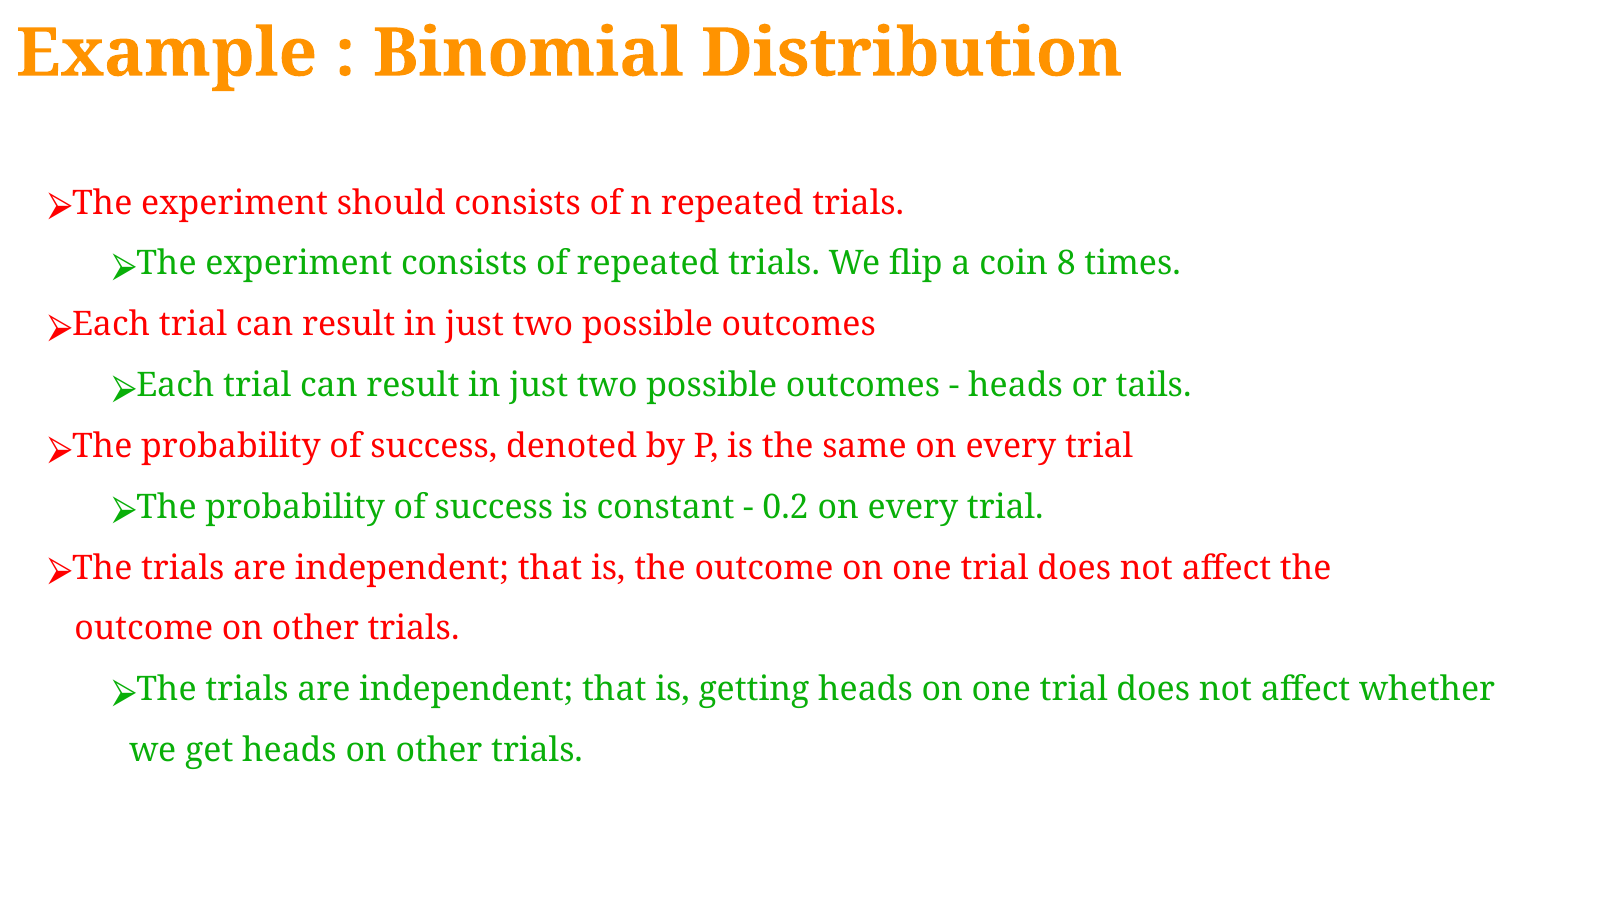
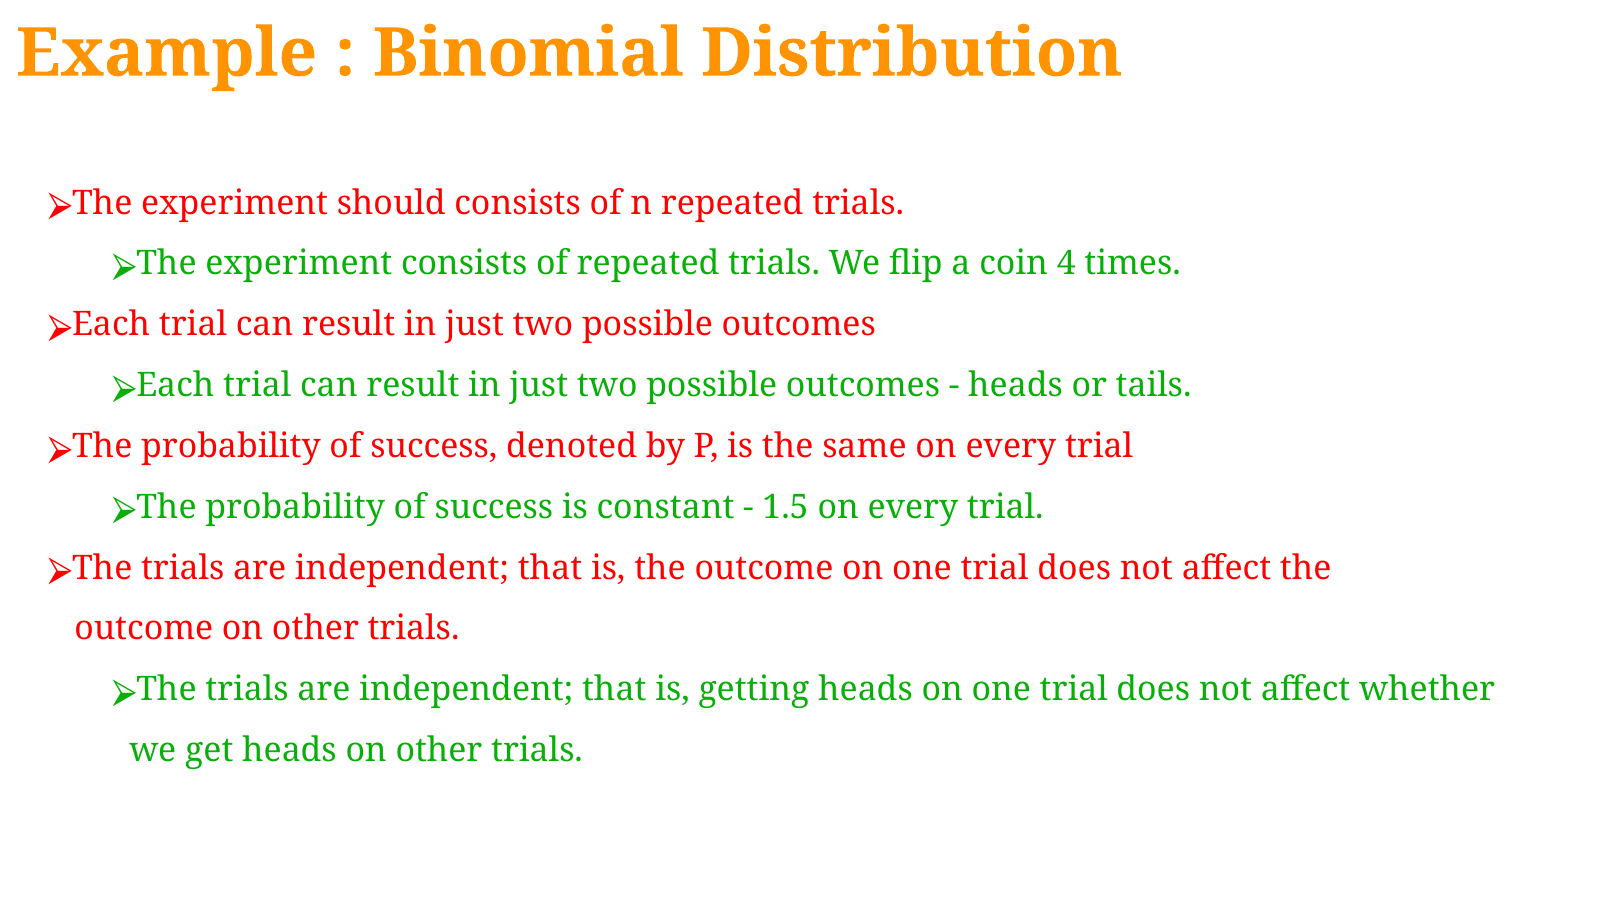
8: 8 -> 4
0.2: 0.2 -> 1.5
